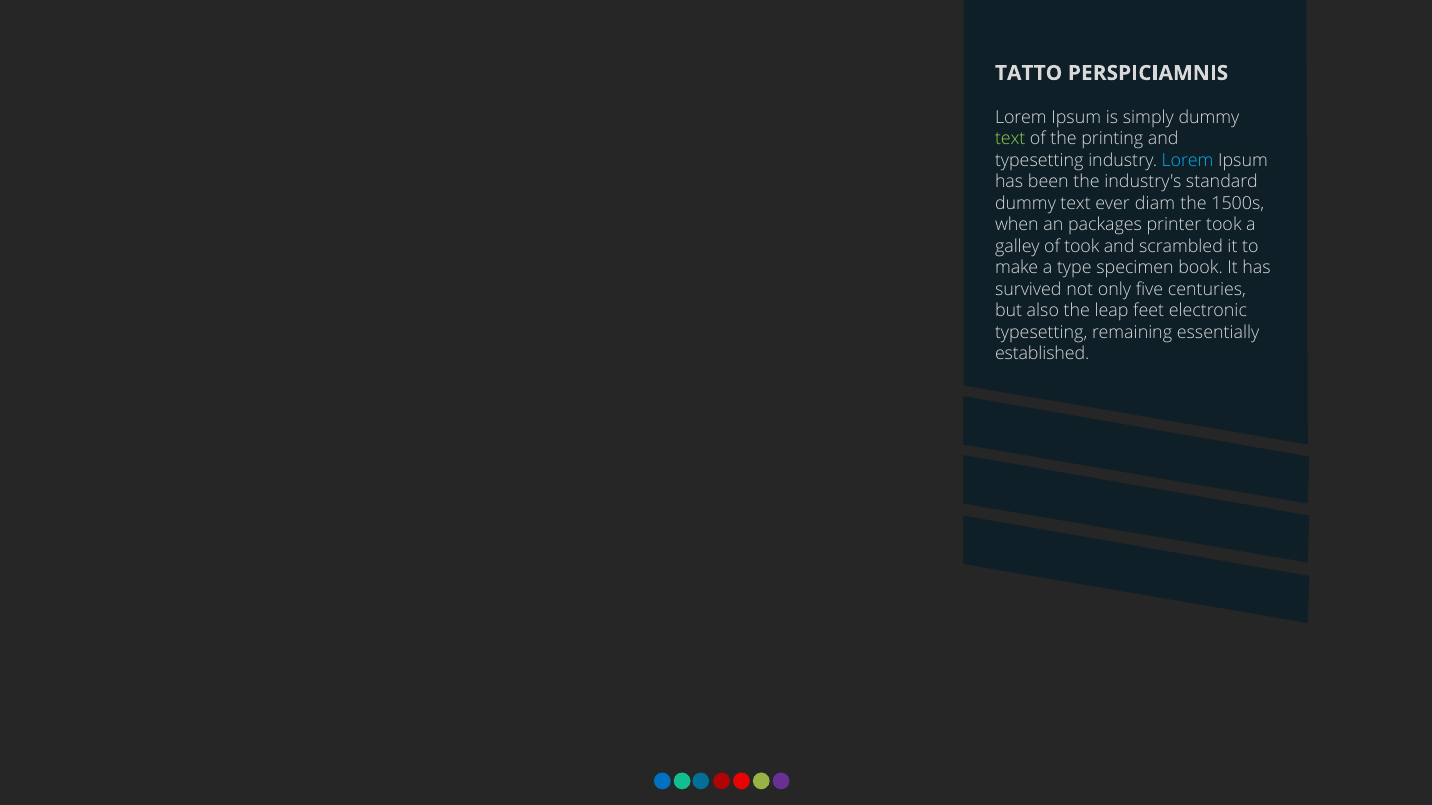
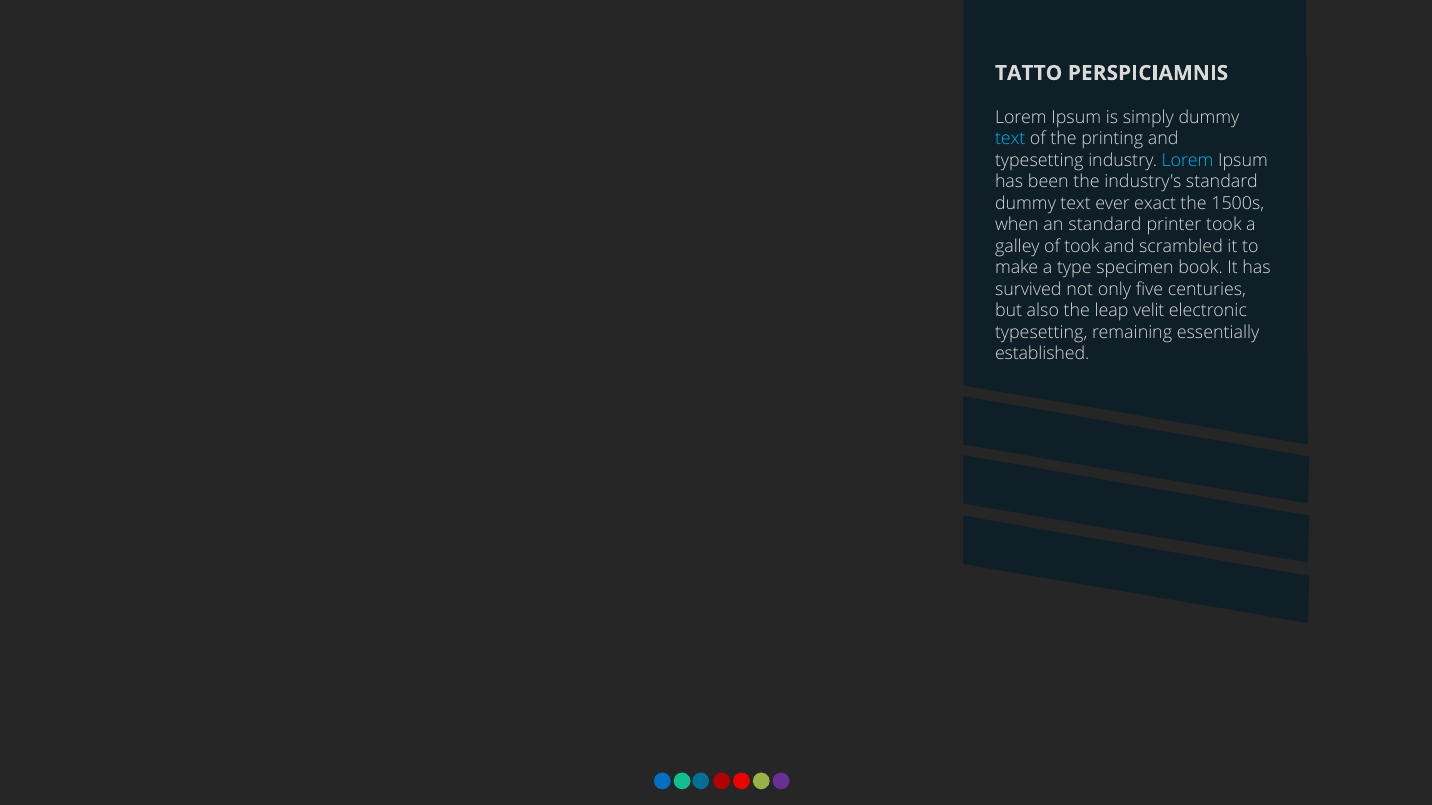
text at (1010, 139) colour: light green -> light blue
diam: diam -> exact
an packages: packages -> standard
feet: feet -> velit
